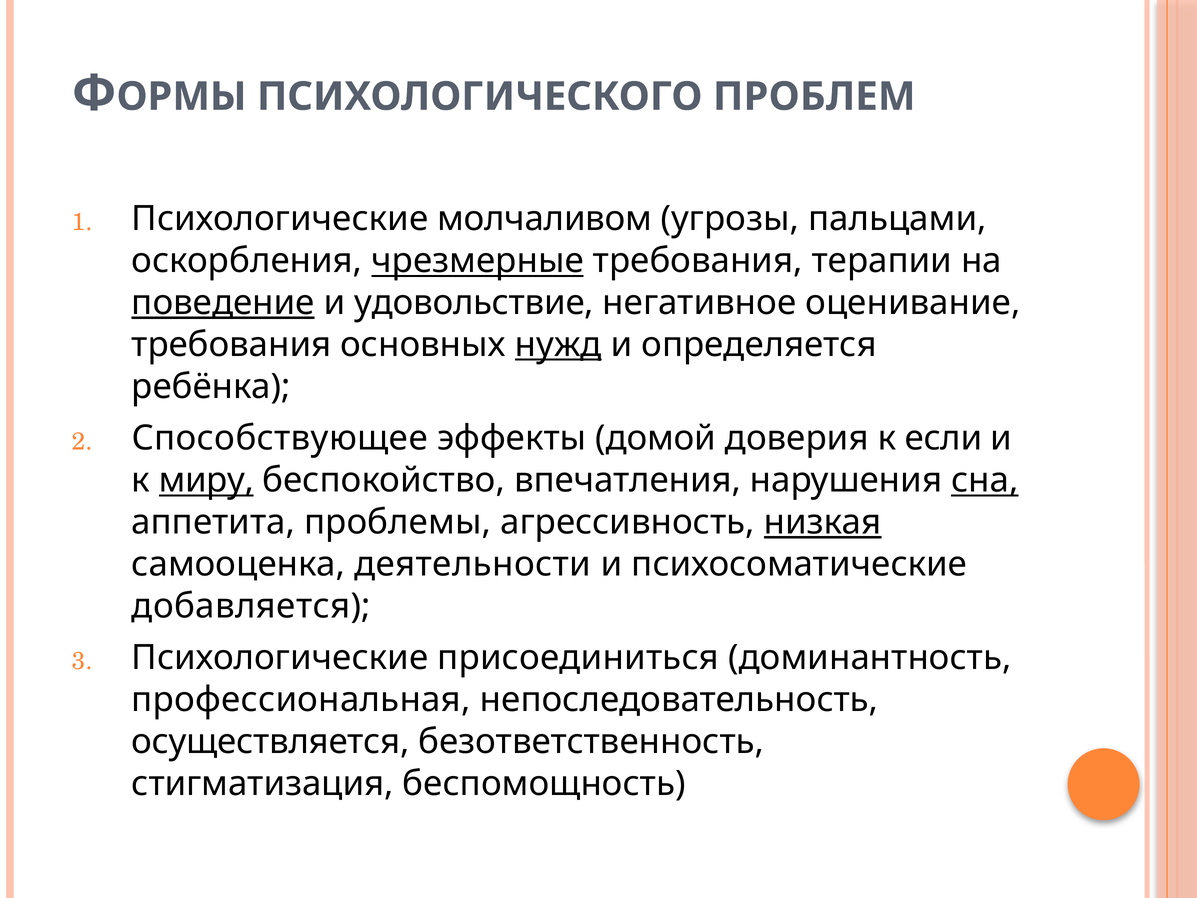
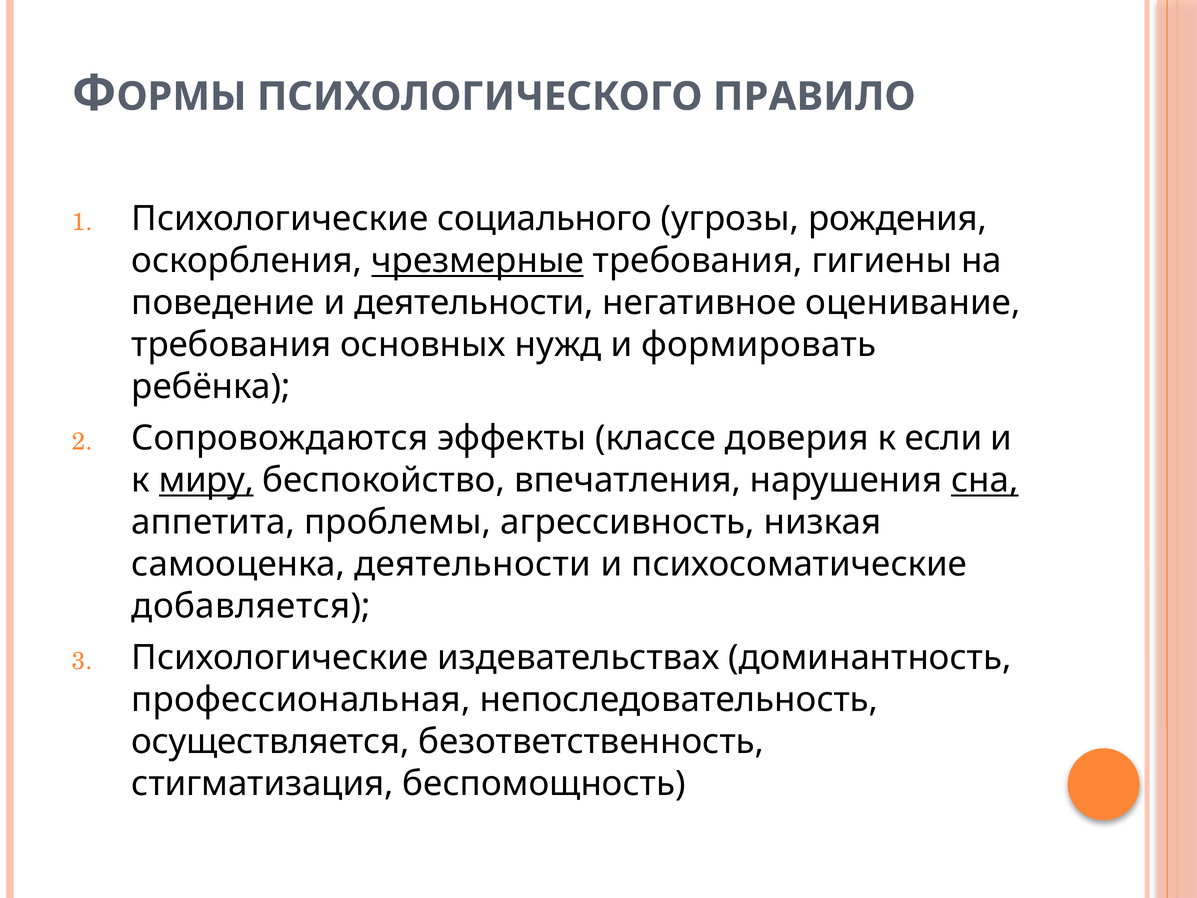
ПРОБЛЕМ: ПРОБЛЕМ -> ПРАВИЛО
молчаливом: молчаливом -> социального
пальцами: пальцами -> рождения
терапии: терапии -> гигиены
поведение underline: present -> none
и удовольствие: удовольствие -> деятельности
нужд underline: present -> none
определяется: определяется -> формировать
Способствующее: Способствующее -> Сопровождаются
домой: домой -> классе
низкая underline: present -> none
присоединиться: присоединиться -> издевательствах
